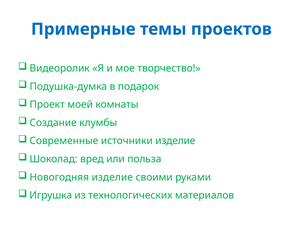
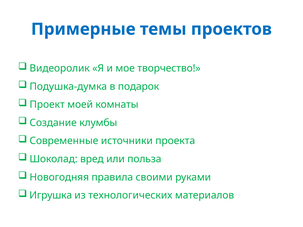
источники изделие: изделие -> проекта
Новогодняя изделие: изделие -> правила
